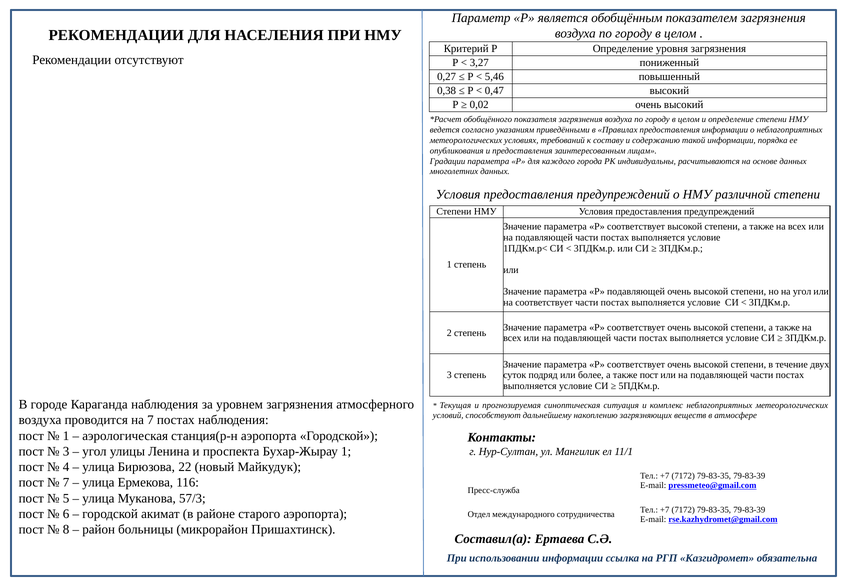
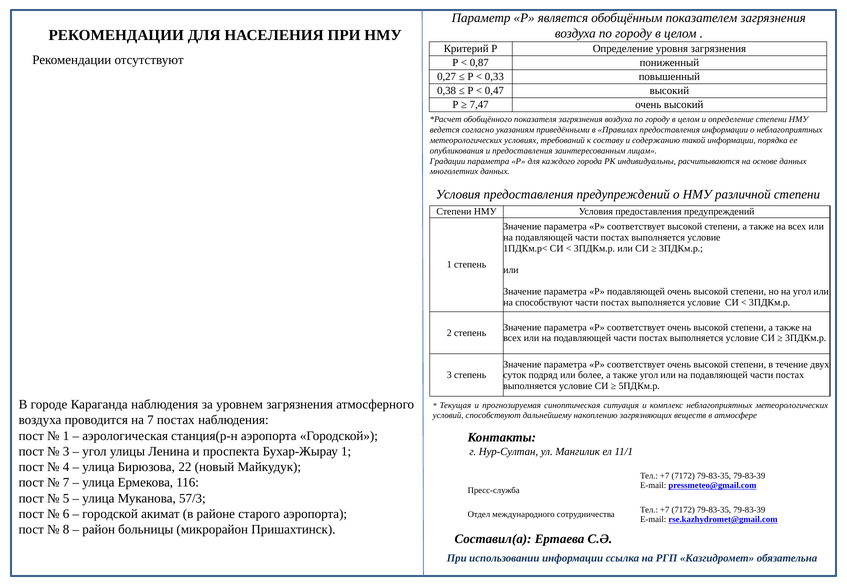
3,27: 3,27 -> 0,87
5,46: 5,46 -> 0,33
0,02: 0,02 -> 7,47
на соответствует: соответствует -> способствуют
также пост: пост -> угол
